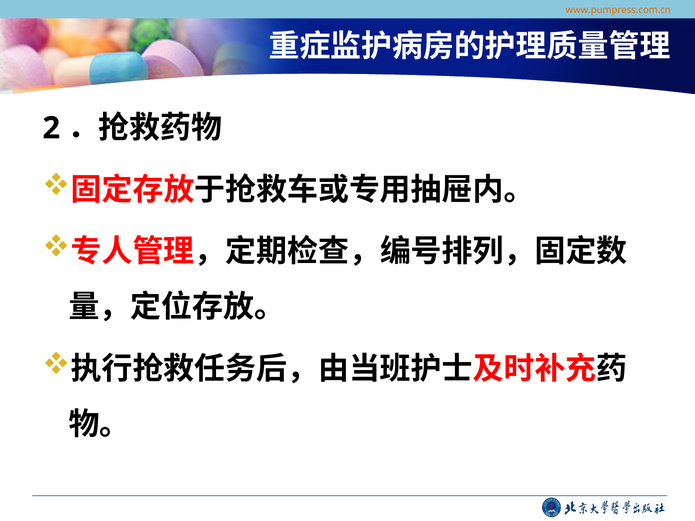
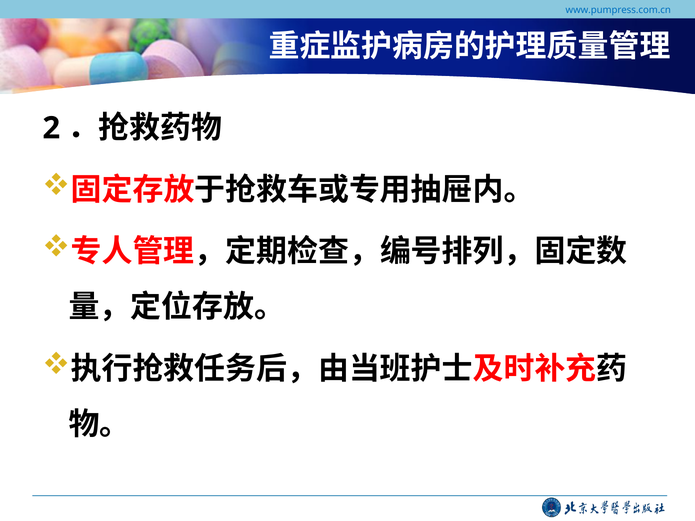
www.pumpress.com.cn colour: orange -> blue
